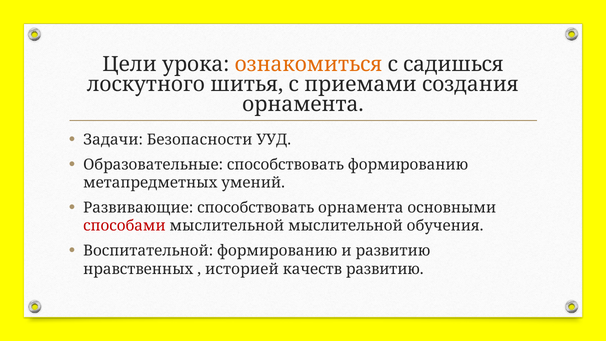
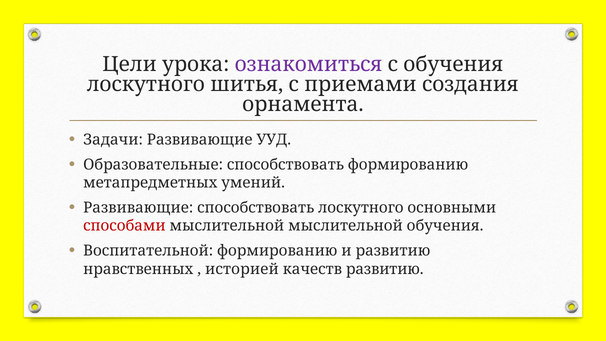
ознакомиться colour: orange -> purple
с садишься: садишься -> обучения
Задачи Безопасности: Безопасности -> Развивающие
способствовать орнамента: орнамента -> лоскутного
